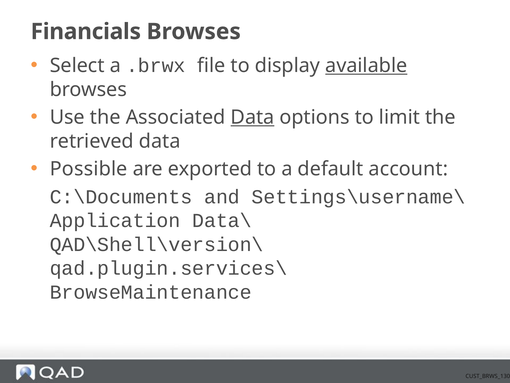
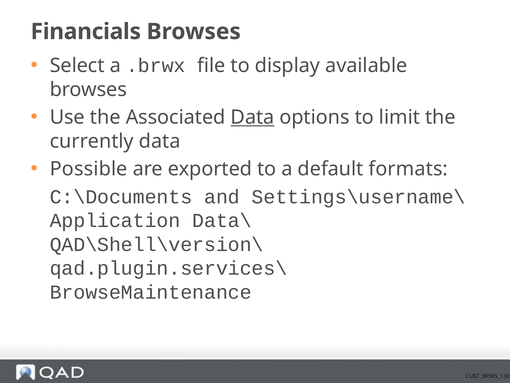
available underline: present -> none
retrieved: retrieved -> currently
account: account -> formats
